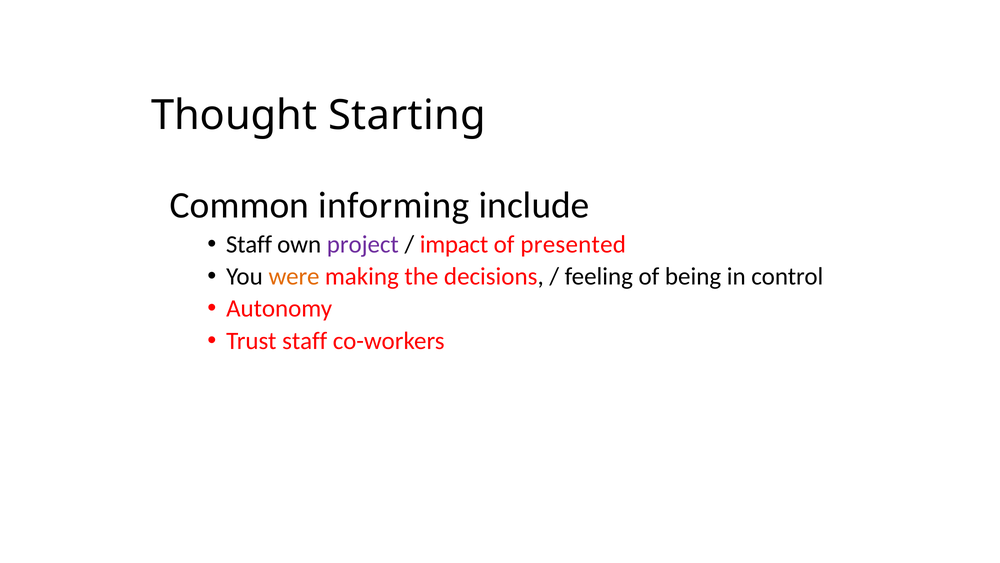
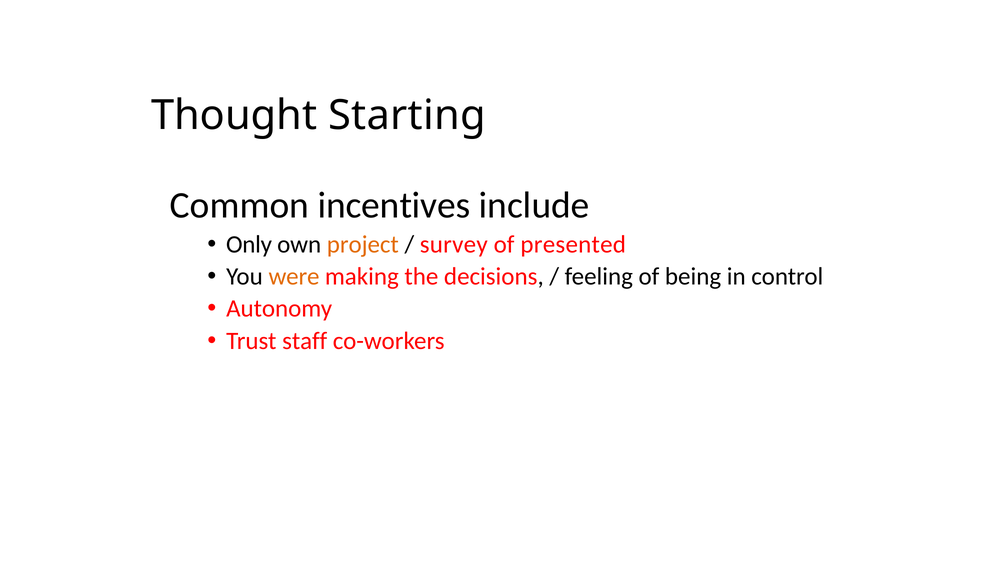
informing: informing -> incentives
Staff at (249, 244): Staff -> Only
project colour: purple -> orange
impact: impact -> survey
